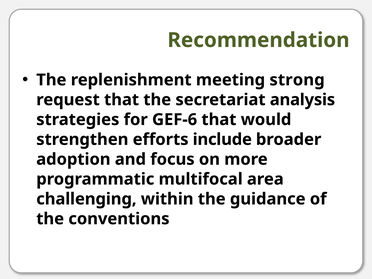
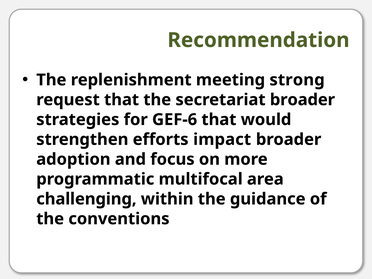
secretariat analysis: analysis -> broader
include: include -> impact
